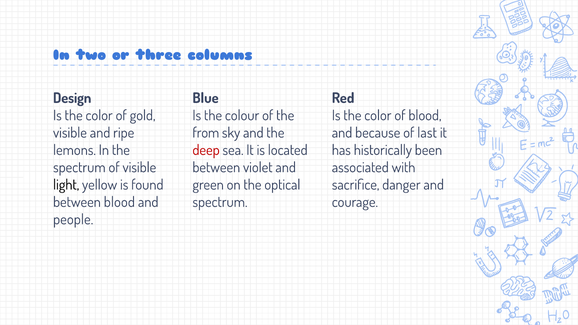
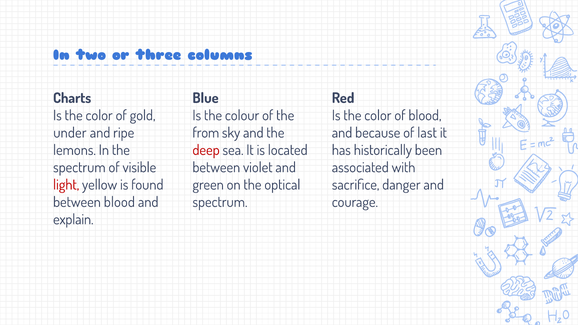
Design: Design -> Charts
visible at (70, 133): visible -> under
light colour: black -> red
people: people -> explain
